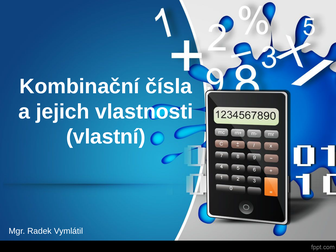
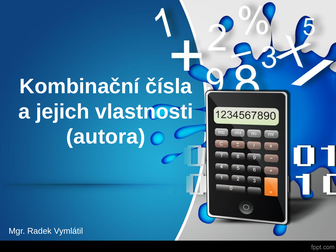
vlastní: vlastní -> autora
